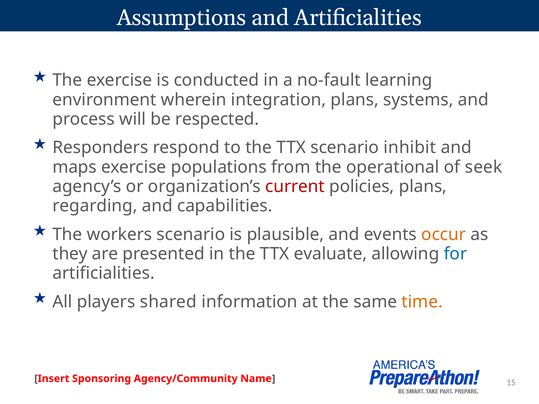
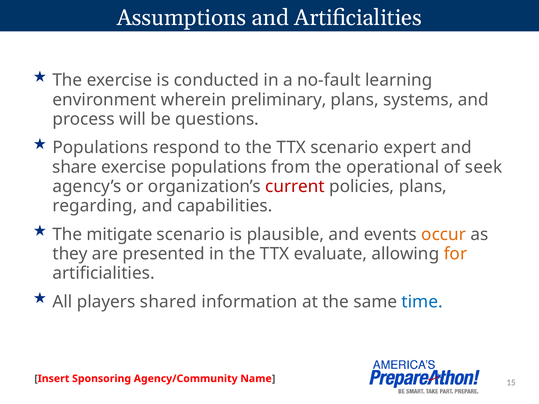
integration: integration -> preliminary
respected: respected -> questions
Responders at (100, 148): Responders -> Populations
inhibit: inhibit -> expert
maps: maps -> share
workers: workers -> mitigate
for colour: blue -> orange
time colour: orange -> blue
